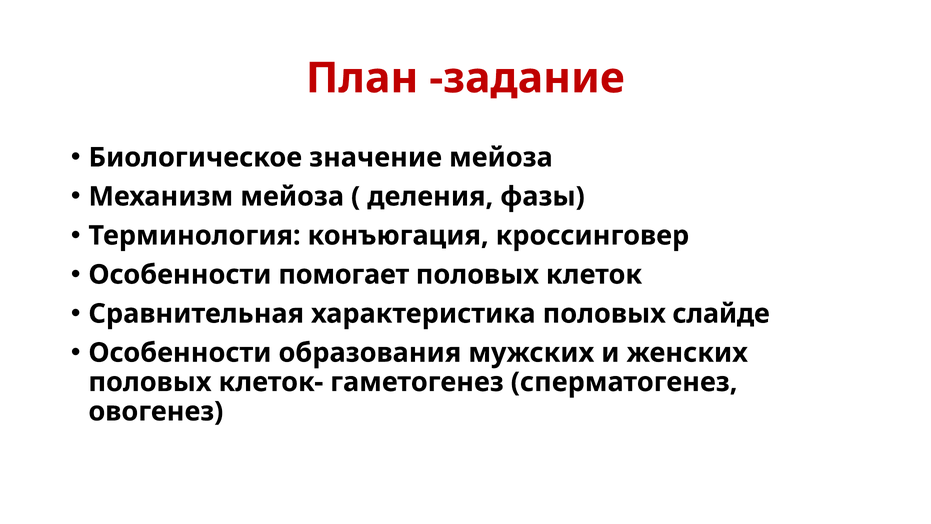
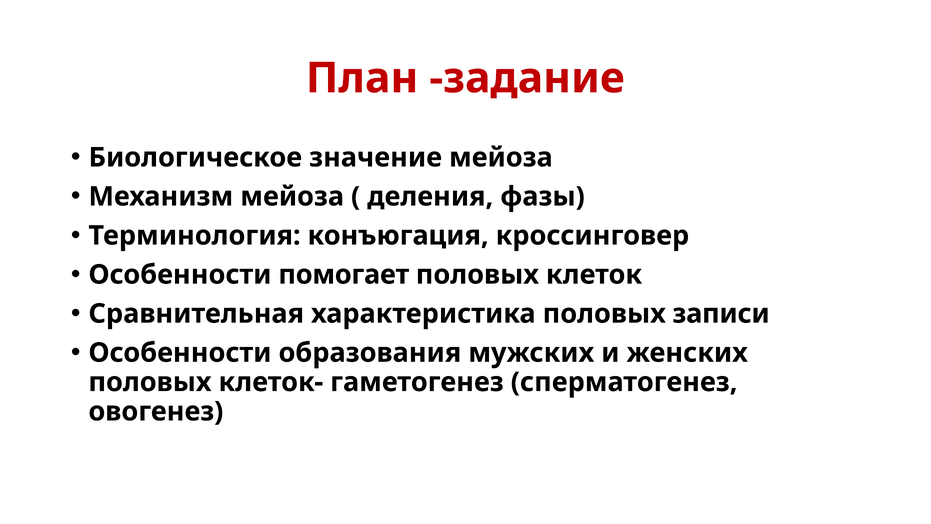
слайде: слайде -> записи
